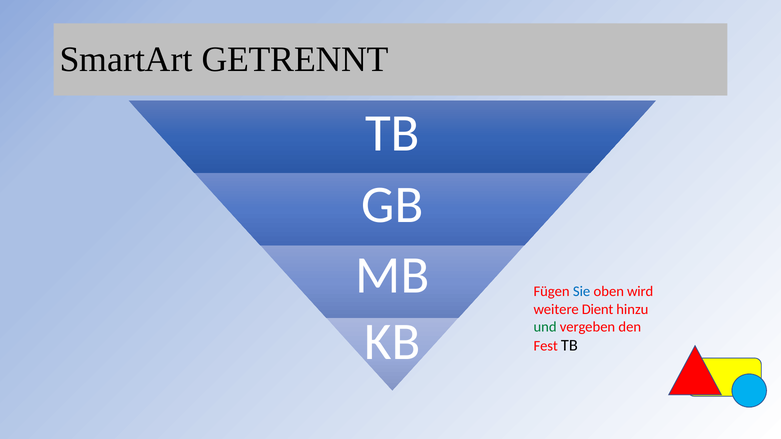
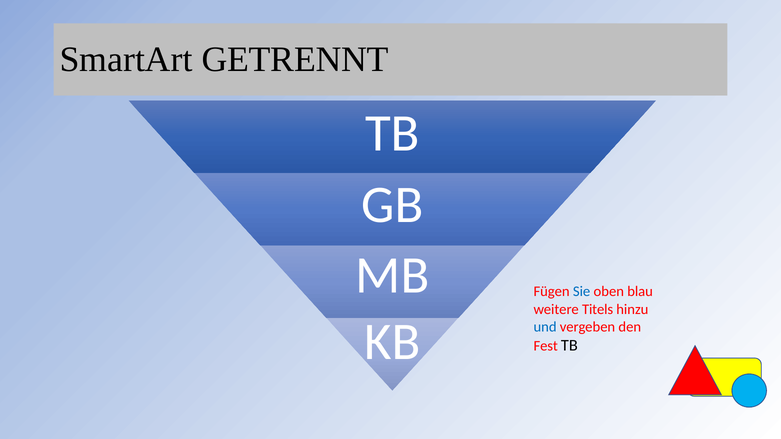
wird: wird -> blau
Dient: Dient -> Titels
und colour: green -> blue
